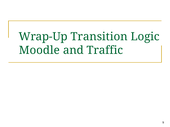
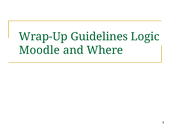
Transition: Transition -> Guidelines
Traffic: Traffic -> Where
